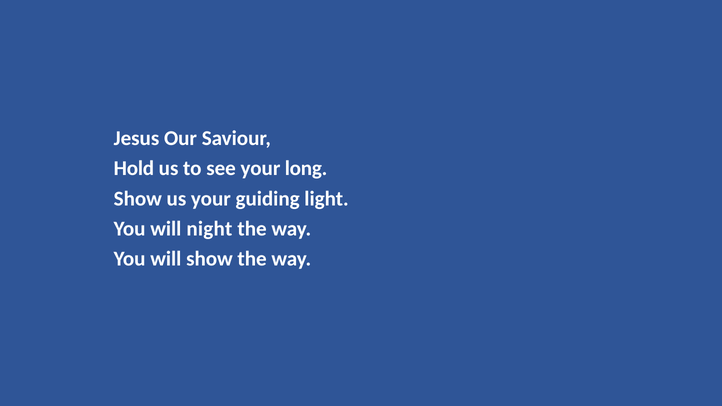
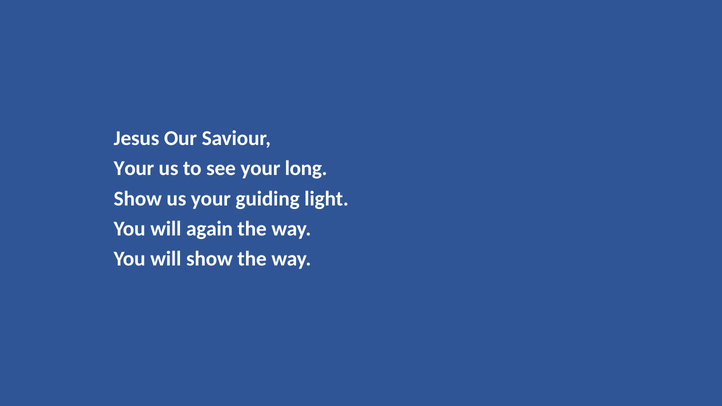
Hold at (134, 168): Hold -> Your
night: night -> again
